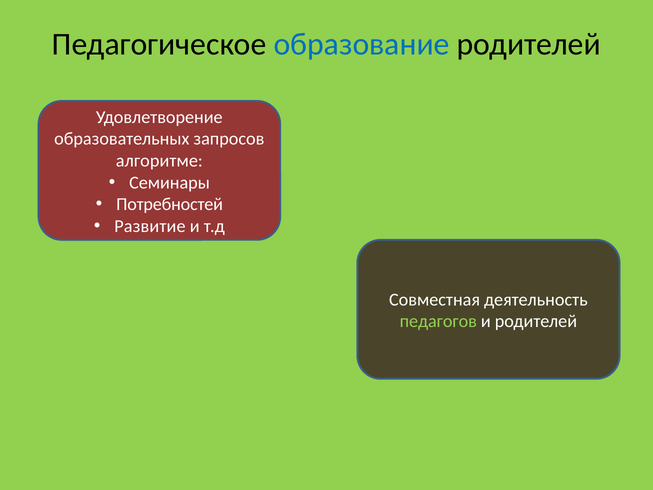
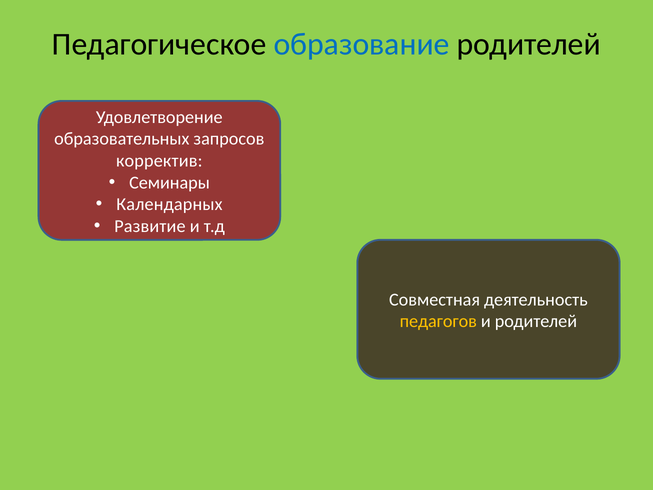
алгоритме: алгоритме -> корректив
Потребностей: Потребностей -> Календарных
педагогов colour: light green -> yellow
